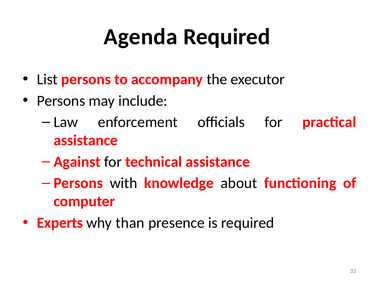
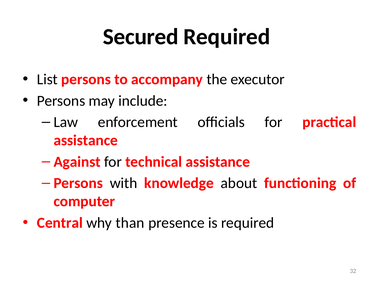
Agenda: Agenda -> Secured
Experts: Experts -> Central
